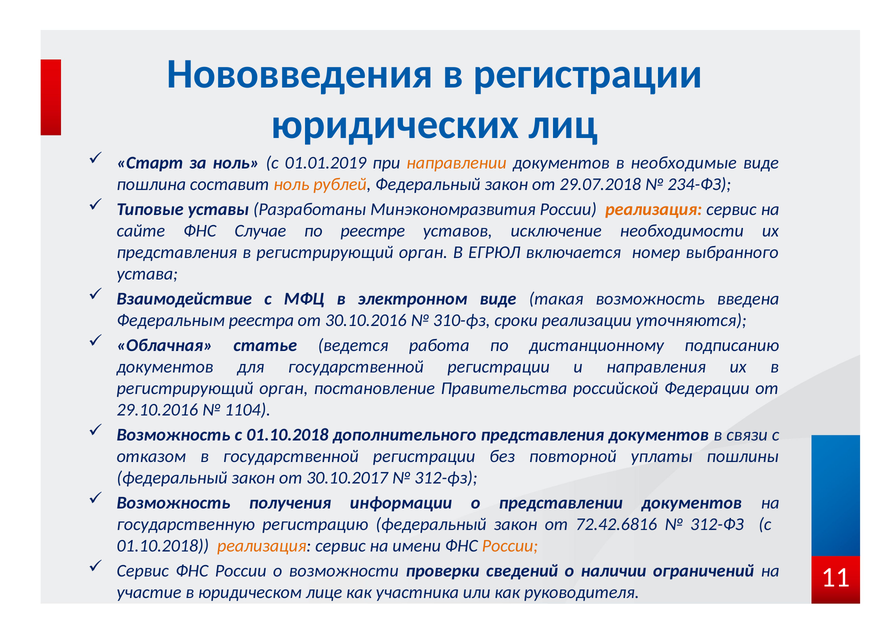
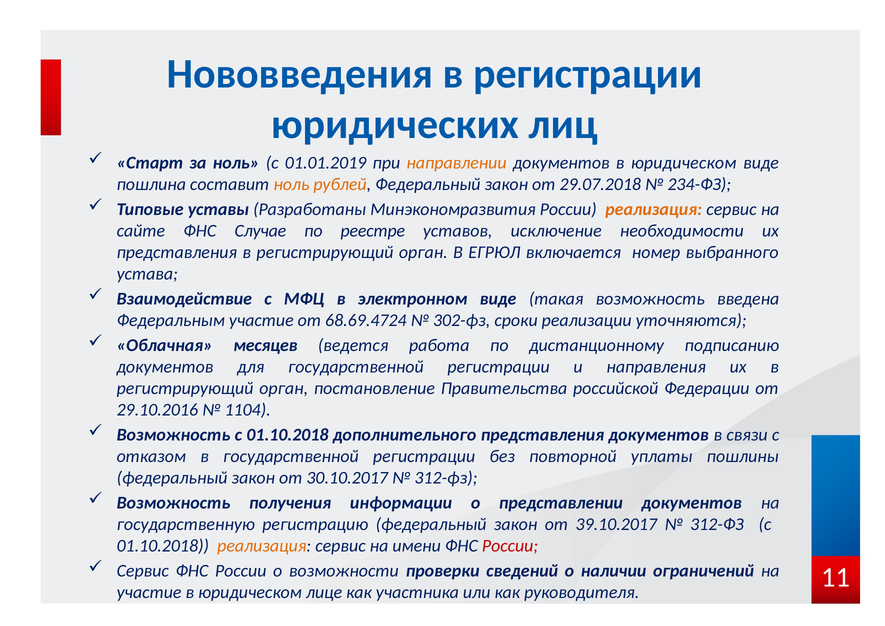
документов в необходимые: необходимые -> юридическом
Федеральным реестра: реестра -> участие
30.10.2016: 30.10.2016 -> 68.69.4724
310-фз: 310-фз -> 302-фз
статье: статье -> месяцев
72.42.6816: 72.42.6816 -> 39.10.2017
России at (510, 545) colour: orange -> red
